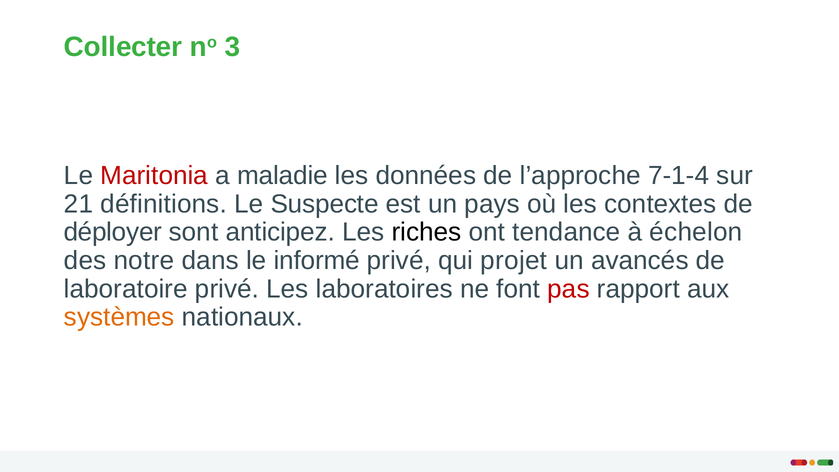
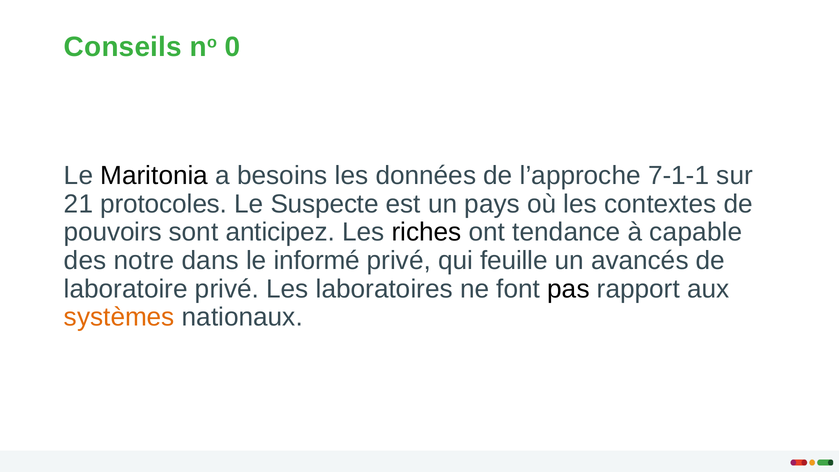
Collecter: Collecter -> Conseils
3: 3 -> 0
Maritonia colour: red -> black
maladie: maladie -> besoins
7-1-4: 7-1-4 -> 7-1-1
définitions: définitions -> protocoles
déployer: déployer -> pouvoirs
échelon: échelon -> capable
projet: projet -> feuille
pas colour: red -> black
